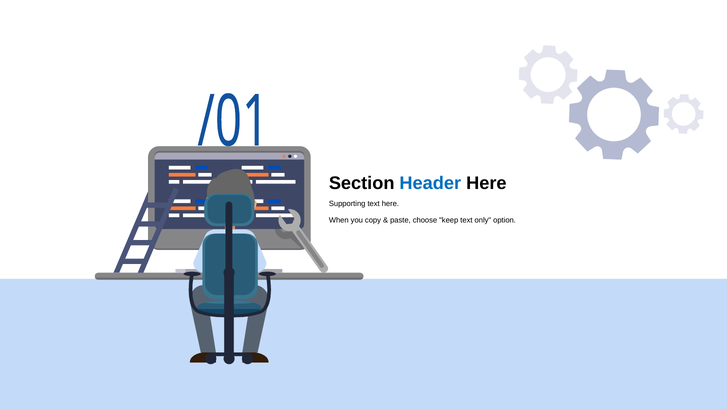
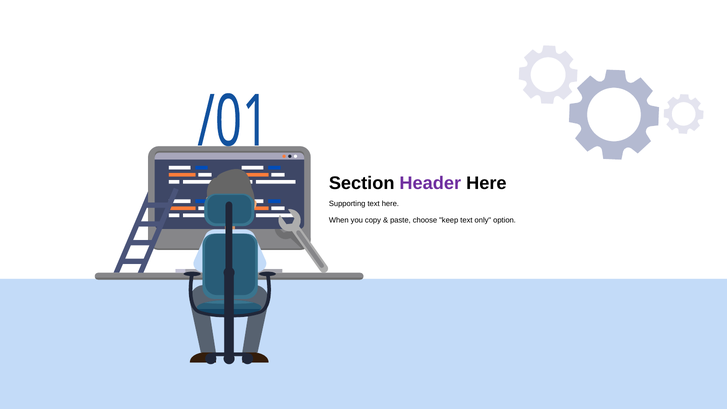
Header colour: blue -> purple
